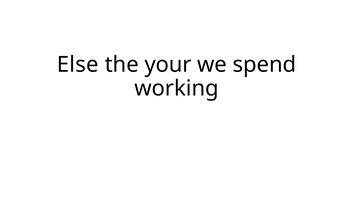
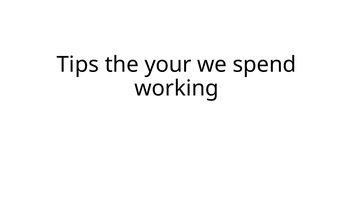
Else: Else -> Tips
